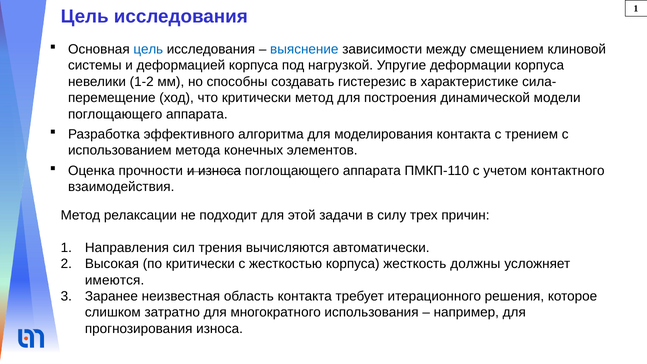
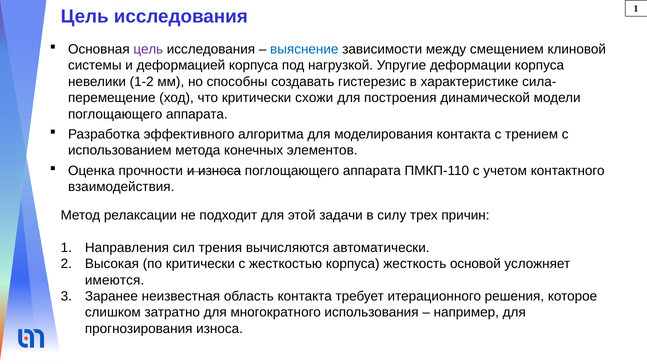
цель at (148, 49) colour: blue -> purple
критически метод: метод -> схожи
должны: должны -> основой
